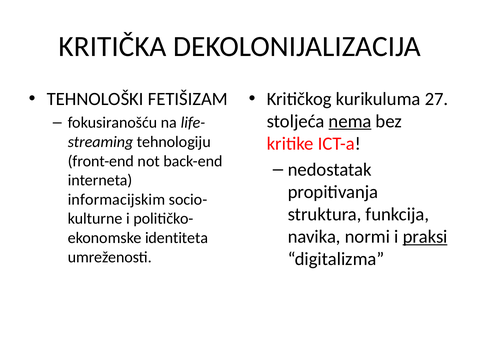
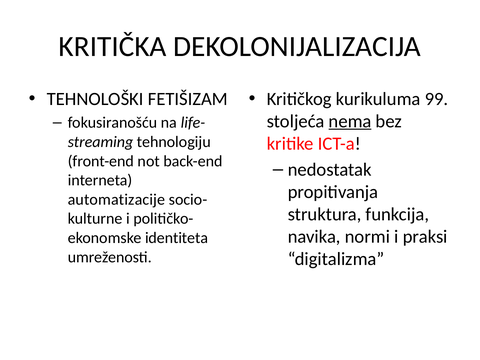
27: 27 -> 99
informacijskim: informacijskim -> automatizacije
praksi underline: present -> none
